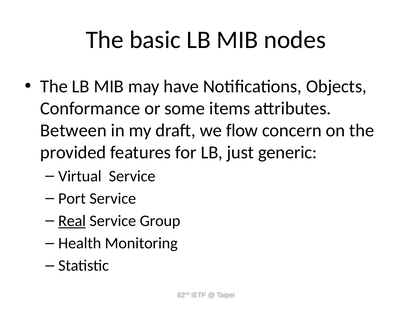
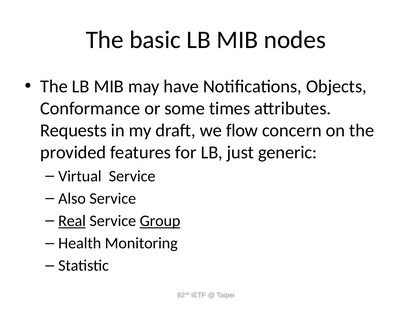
items: items -> times
Between: Between -> Requests
Port: Port -> Also
Group underline: none -> present
